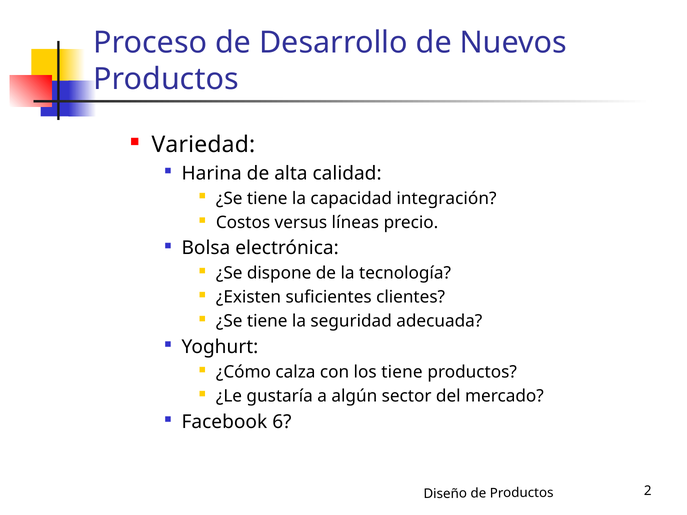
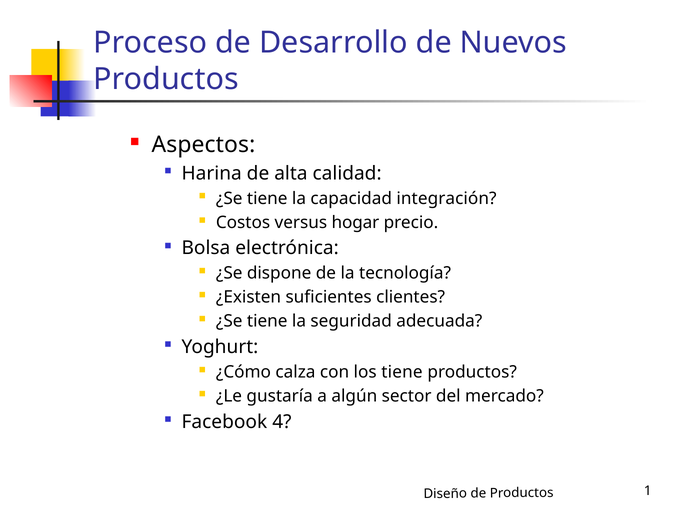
Variedad: Variedad -> Aspectos
líneas: líneas -> hogar
6: 6 -> 4
2: 2 -> 1
